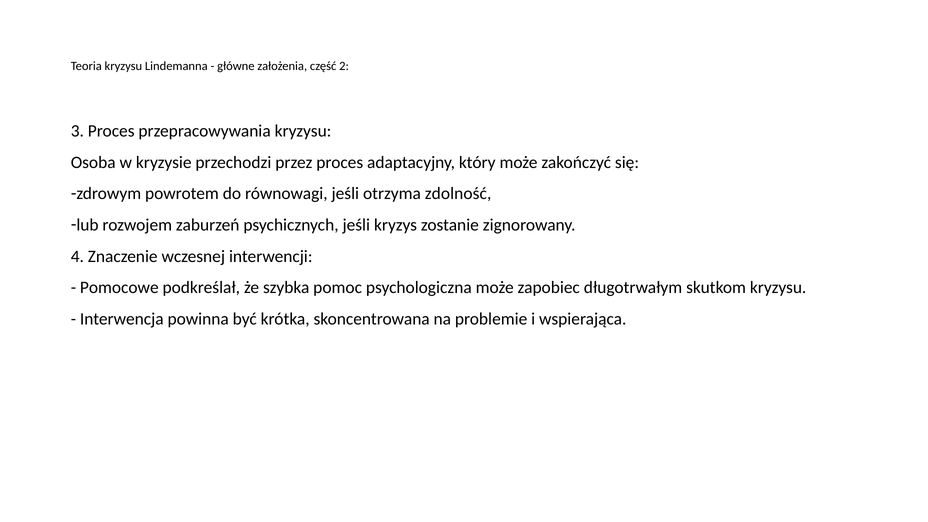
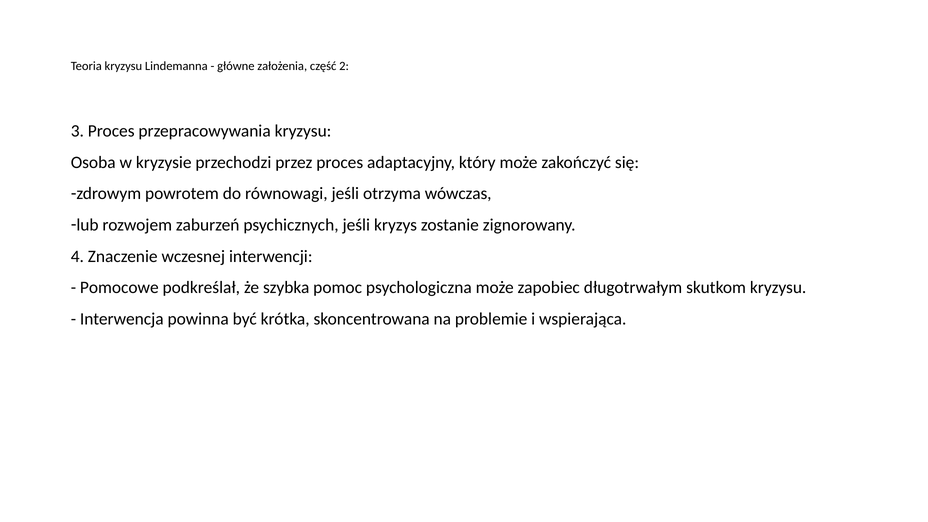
zdolność: zdolność -> wówczas
